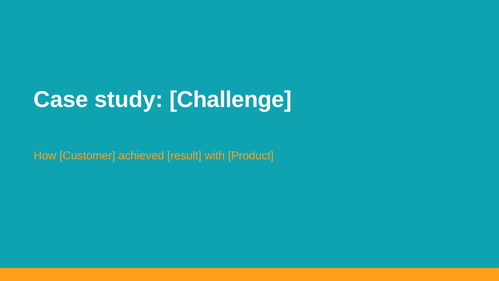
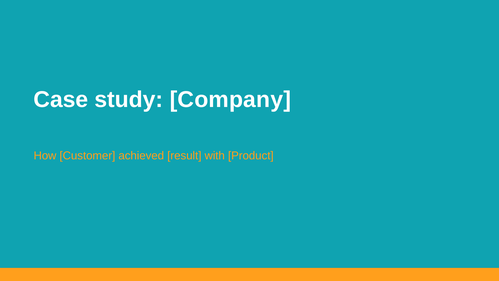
Challenge: Challenge -> Company
